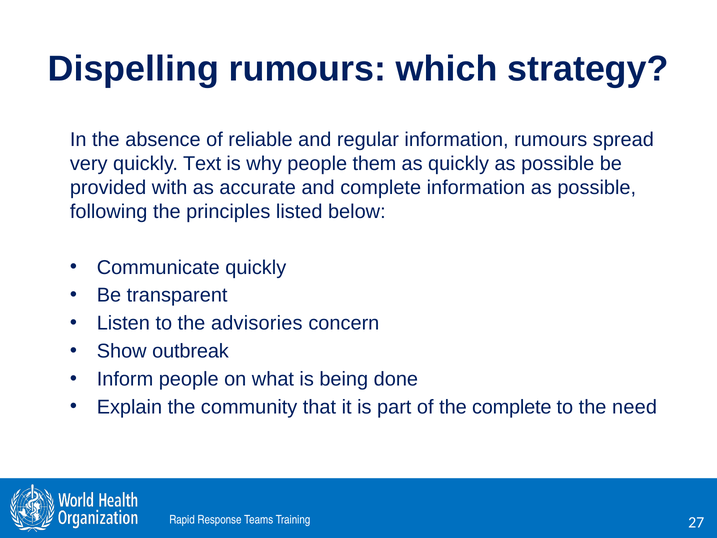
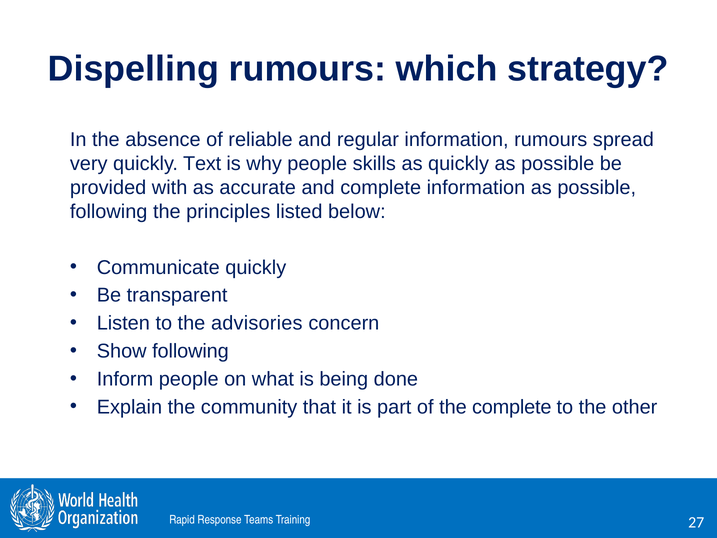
them: them -> skills
Show outbreak: outbreak -> following
need: need -> other
